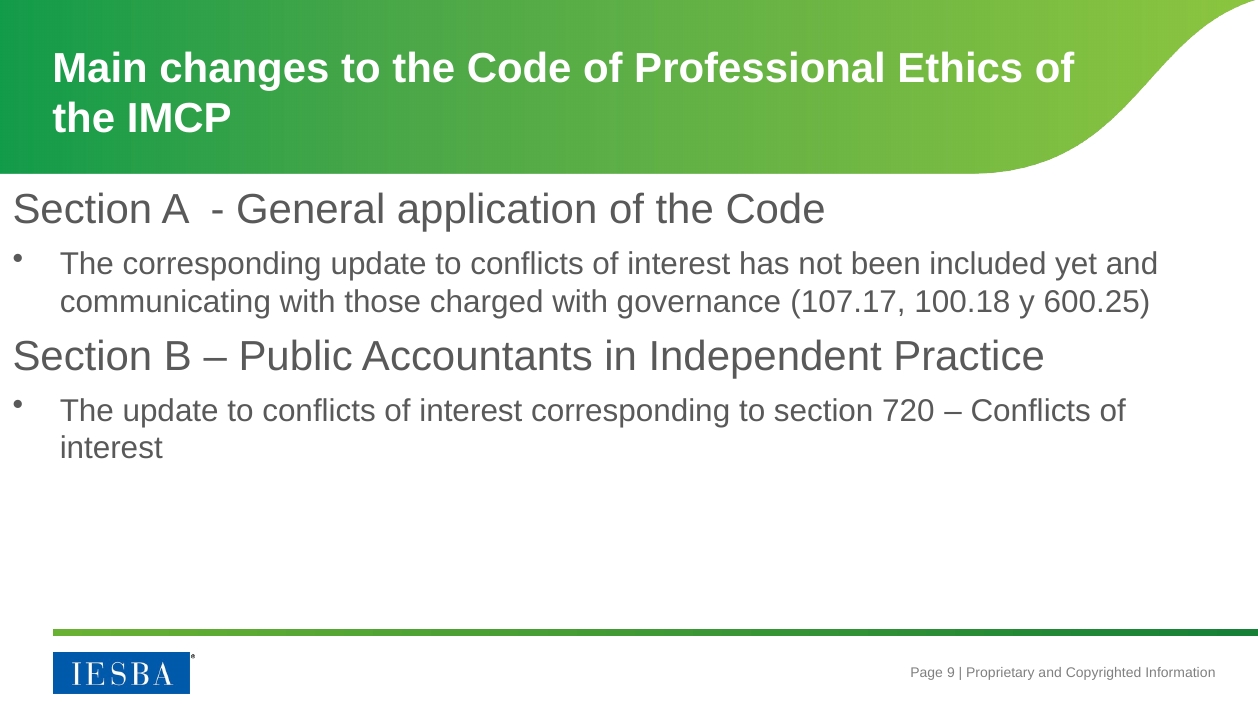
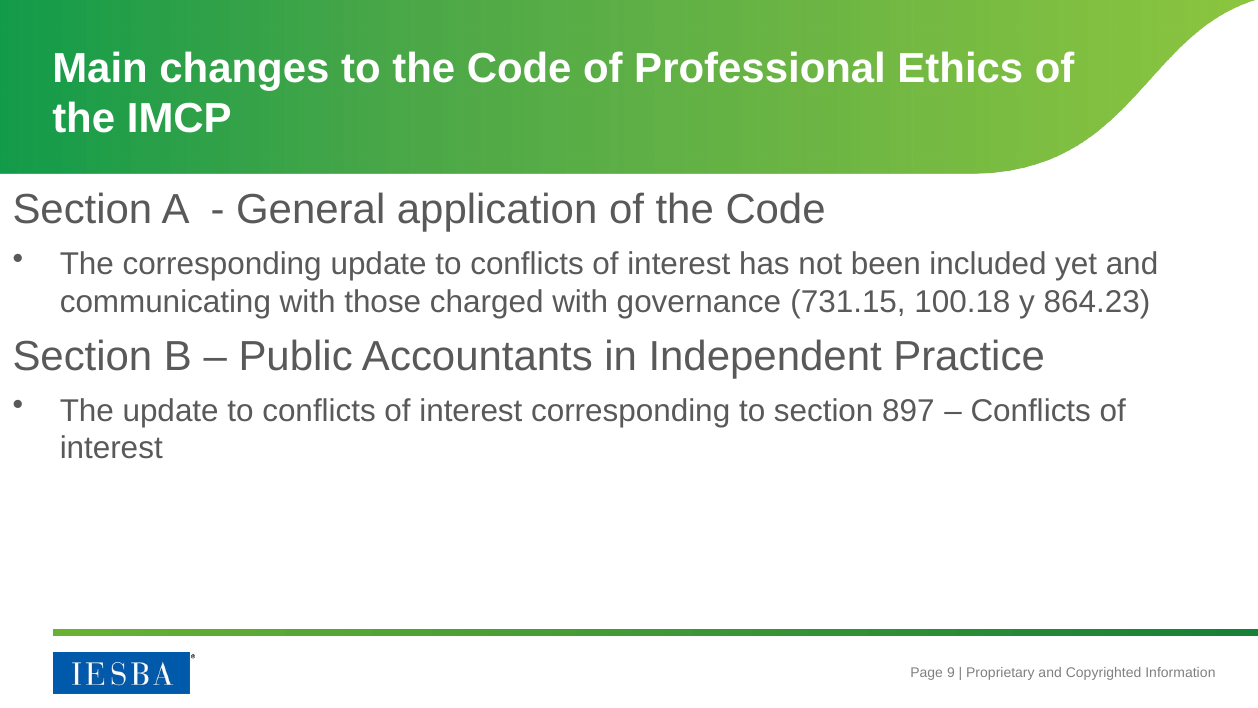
107.17: 107.17 -> 731.15
600.25: 600.25 -> 864.23
720: 720 -> 897
